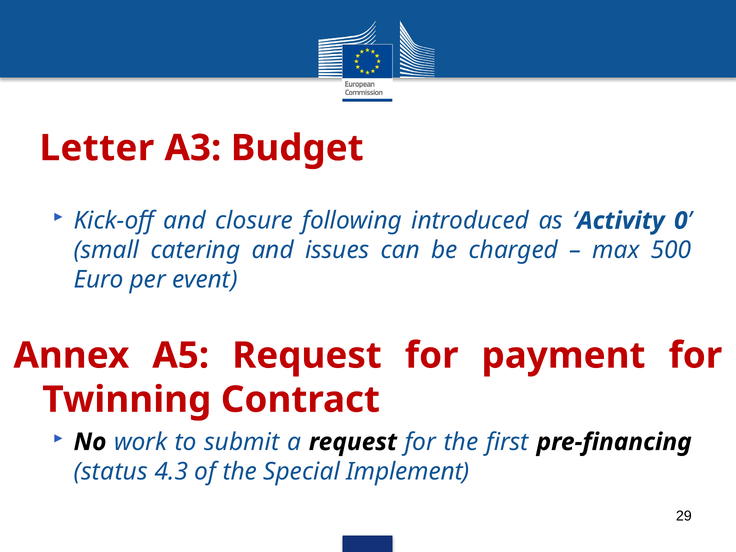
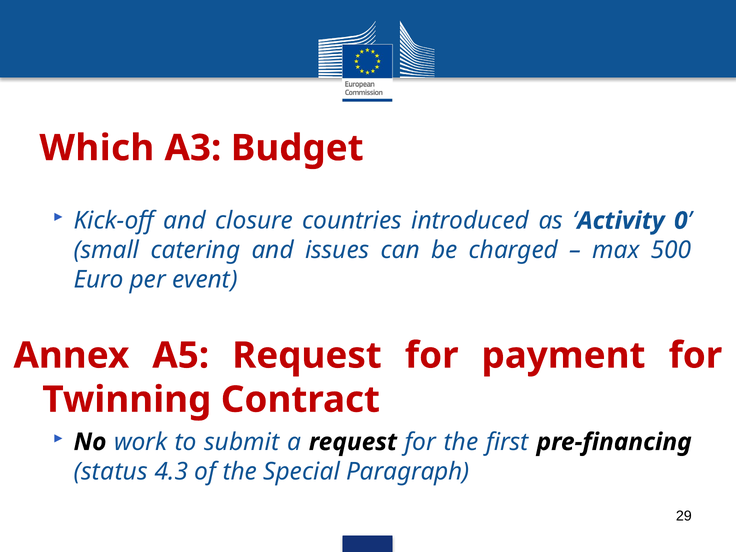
Letter: Letter -> Which
following: following -> countries
Implement: Implement -> Paragraph
